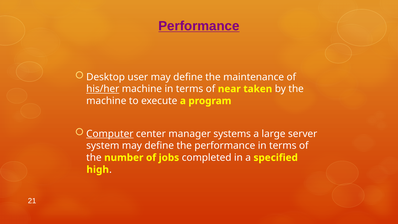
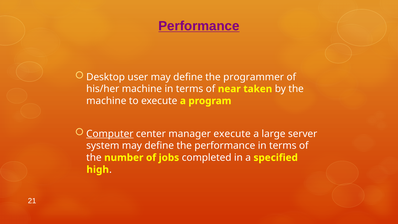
maintenance: maintenance -> programmer
his/her underline: present -> none
manager systems: systems -> execute
